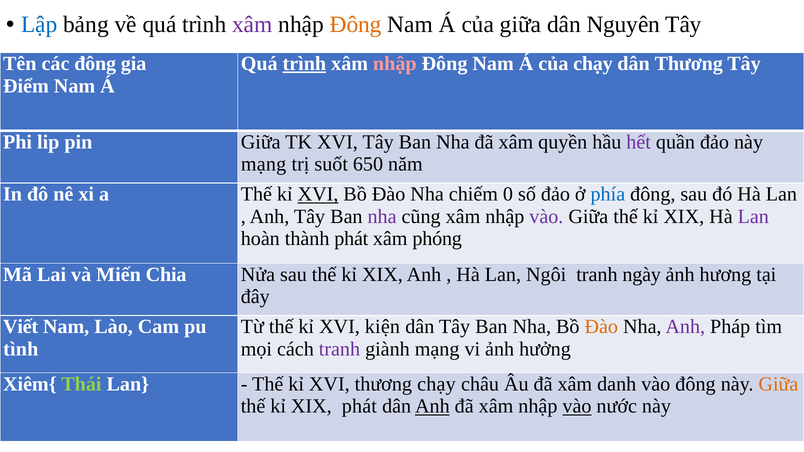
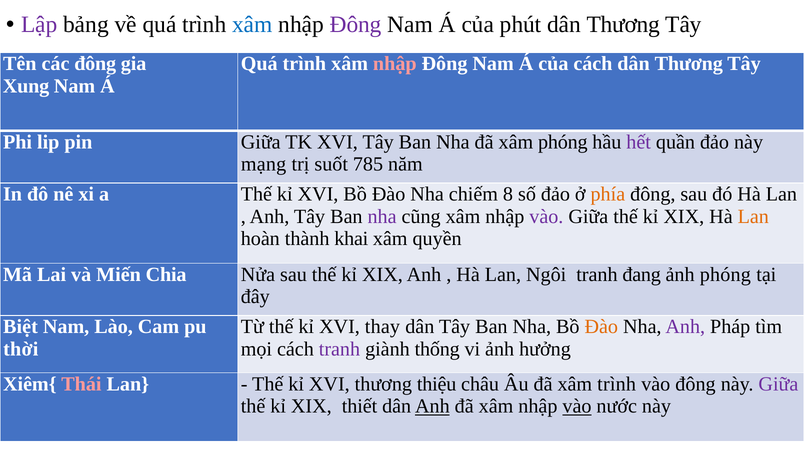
Lập colour: blue -> purple
xâm at (252, 24) colour: purple -> blue
Đông at (356, 24) colour: orange -> purple
của giữa: giữa -> phút
Nguyên at (623, 24): Nguyên -> Thương
trình at (304, 64) underline: present -> none
của chạy: chạy -> cách
Điểm: Điểm -> Xung
xâm quyền: quyền -> phóng
650: 650 -> 785
XVI at (318, 194) underline: present -> none
0: 0 -> 8
phía colour: blue -> orange
Lan at (753, 217) colour: purple -> orange
thành phát: phát -> khai
phóng: phóng -> quyền
ngày: ngày -> đang
ảnh hương: hương -> phóng
Viết: Viết -> Biệt
kiện: kiện -> thay
tình: tình -> thời
giành mạng: mạng -> thống
Thái colour: light green -> pink
thương chạy: chạy -> thiệu
xâm danh: danh -> trình
Giữa at (778, 384) colour: orange -> purple
XIX phát: phát -> thiết
